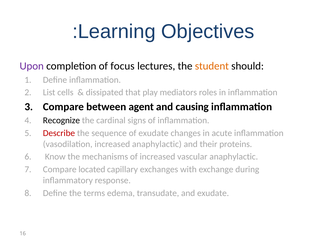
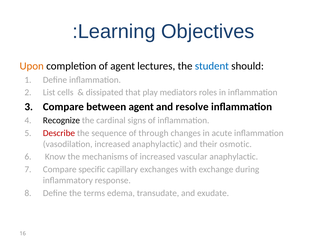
Upon colour: purple -> orange
of focus: focus -> agent
student colour: orange -> blue
causing: causing -> resolve
of exudate: exudate -> through
proteins: proteins -> osmotic
located: located -> specific
